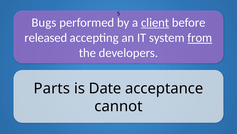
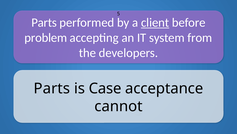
Bugs at (44, 22): Bugs -> Parts
released: released -> problem
from underline: present -> none
Date: Date -> Case
